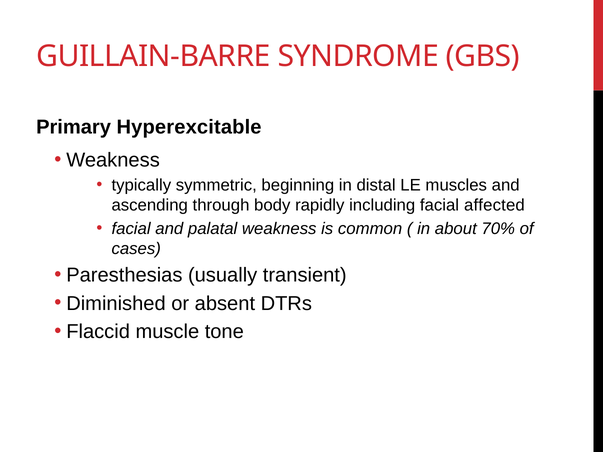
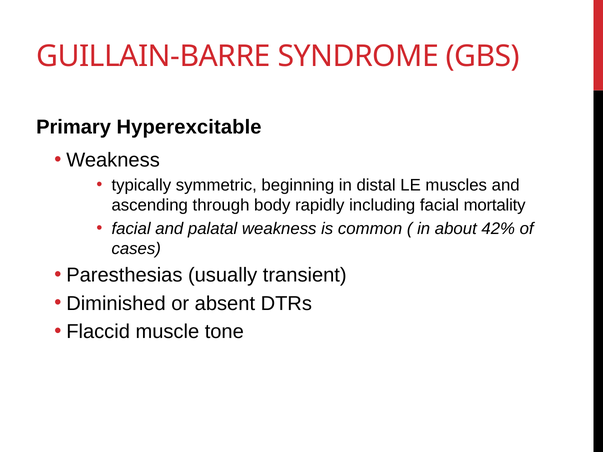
affected: affected -> mortality
70%: 70% -> 42%
